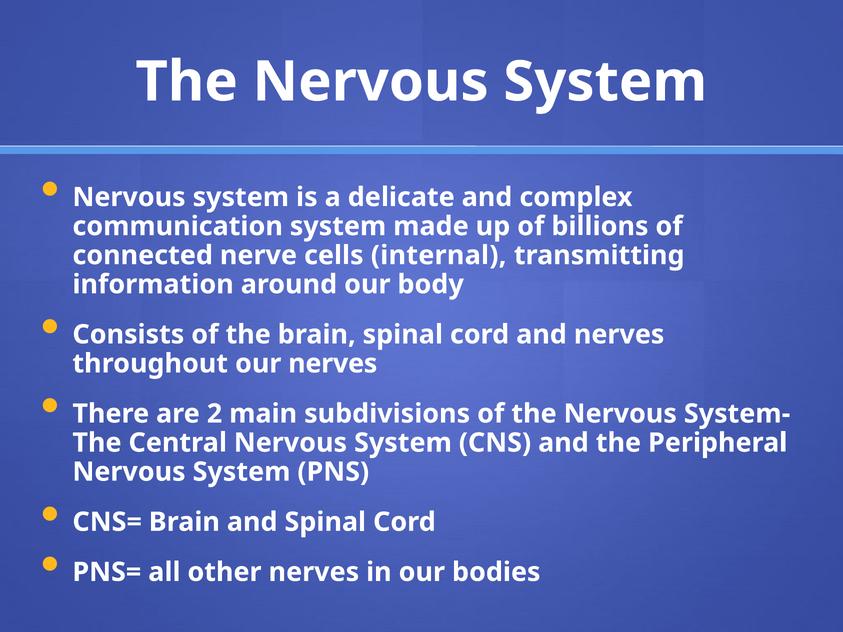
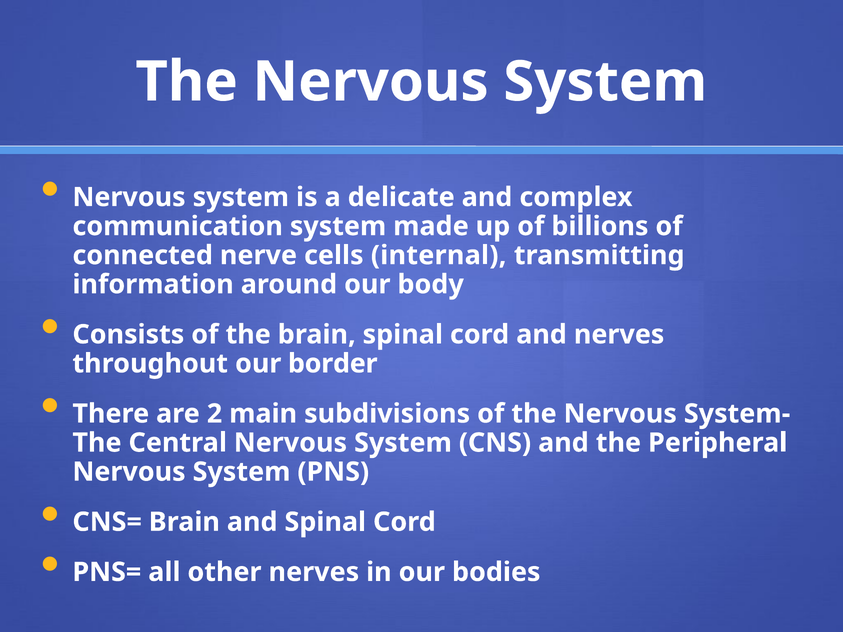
our nerves: nerves -> border
